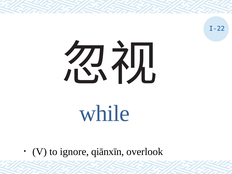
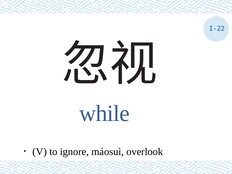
qiānxīn: qiānxīn -> máosuì
